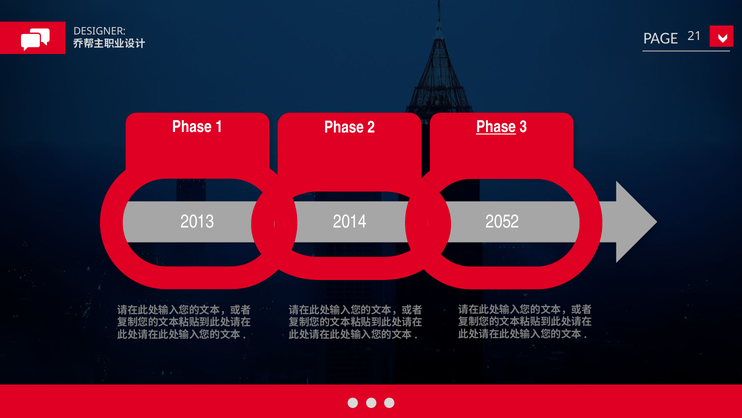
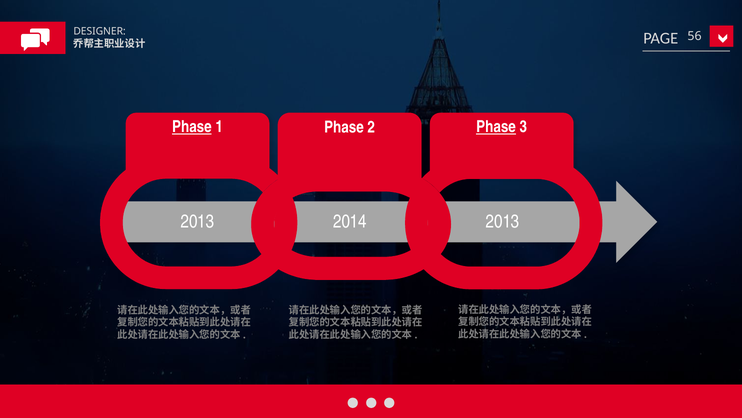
21: 21 -> 56
Phase at (192, 127) underline: none -> present
2014 2052: 2052 -> 2013
